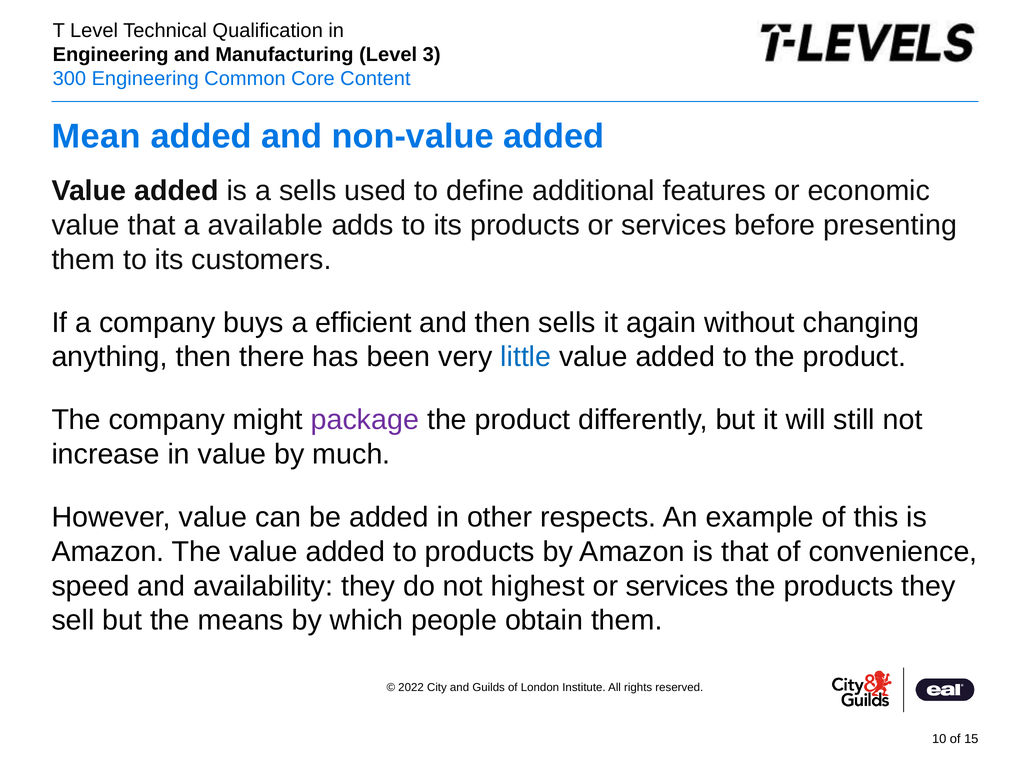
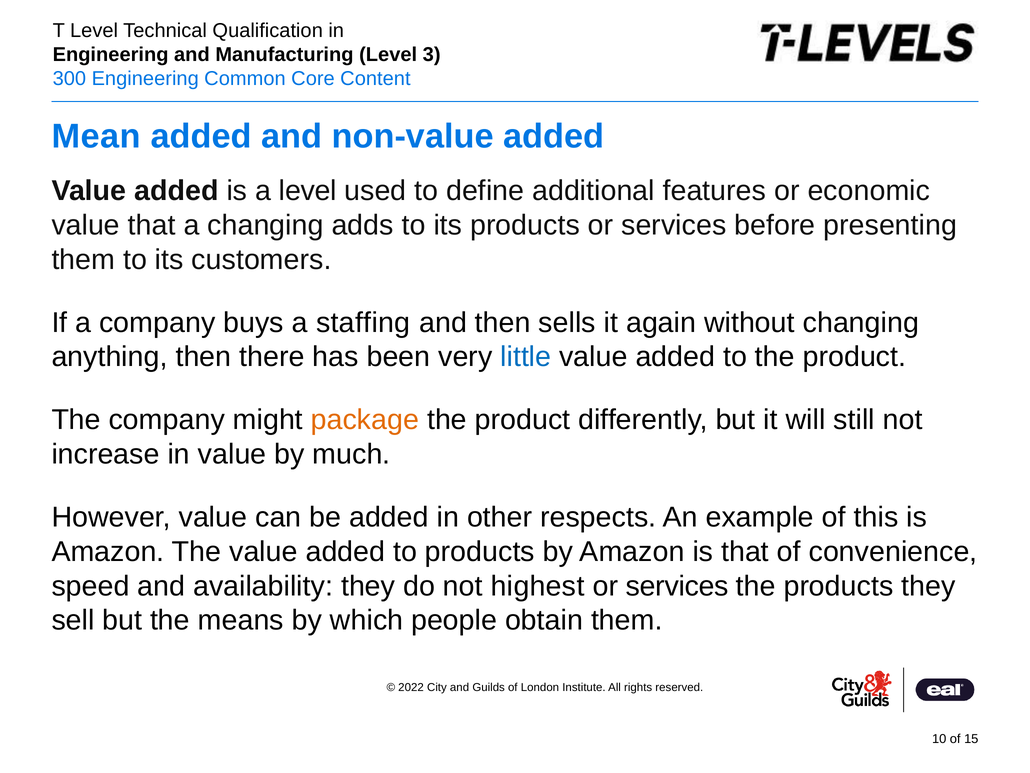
a sells: sells -> level
a available: available -> changing
efficient: efficient -> staffing
package colour: purple -> orange
